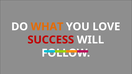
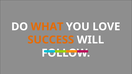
SUCCESS colour: red -> orange
